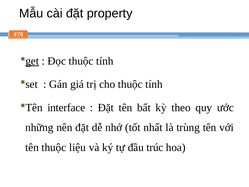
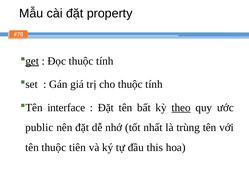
theo underline: none -> present
những: những -> public
liệu: liệu -> tiên
trúc: trúc -> this
